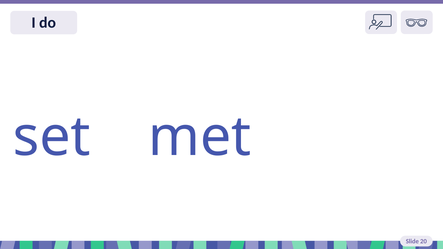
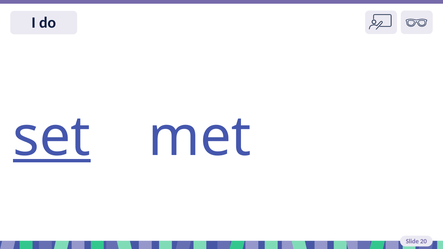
set underline: none -> present
